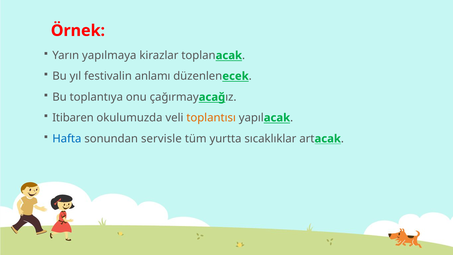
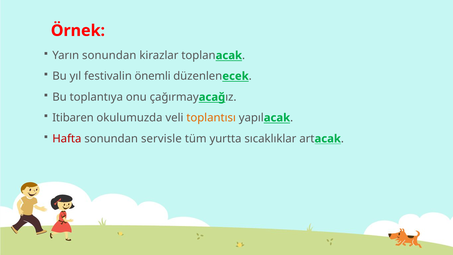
Yarın yapılmaya: yapılmaya -> sonundan
anlamı: anlamı -> önemli
Hafta colour: blue -> red
